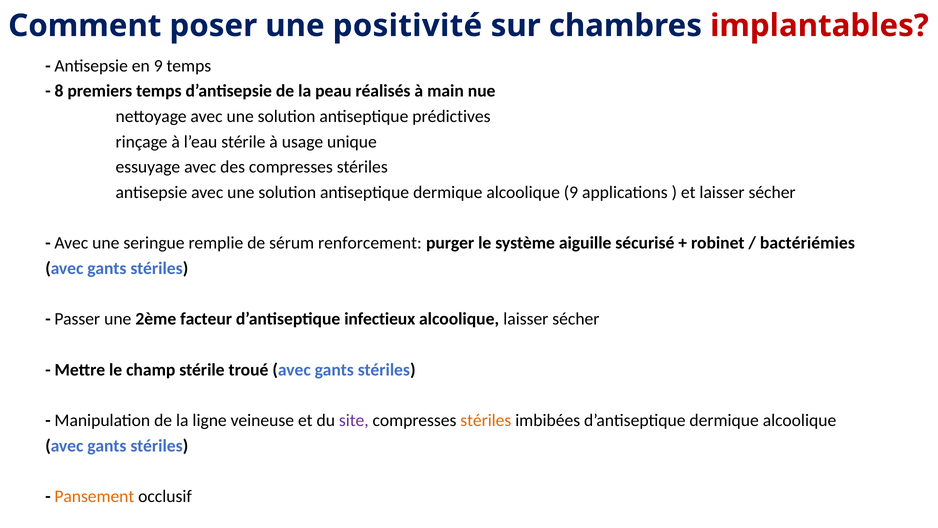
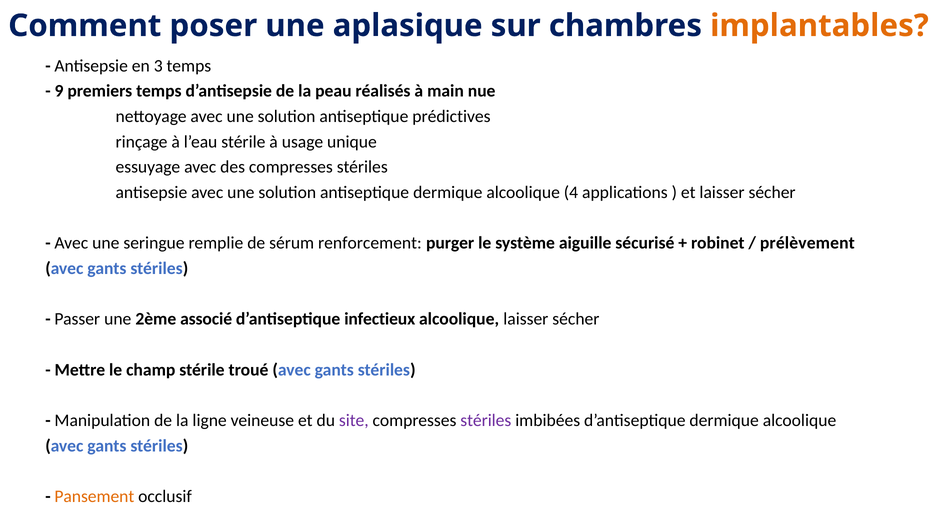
positivité: positivité -> aplasique
implantables colour: red -> orange
en 9: 9 -> 3
8: 8 -> 9
alcoolique 9: 9 -> 4
bactériémies: bactériémies -> prélèvement
facteur: facteur -> associé
stériles at (486, 420) colour: orange -> purple
